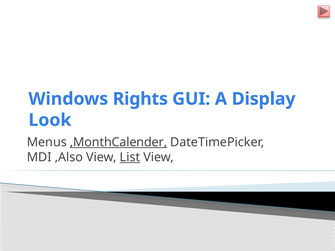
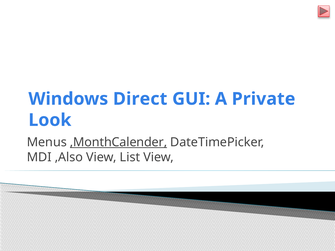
Rights: Rights -> Direct
Display: Display -> Private
List underline: present -> none
